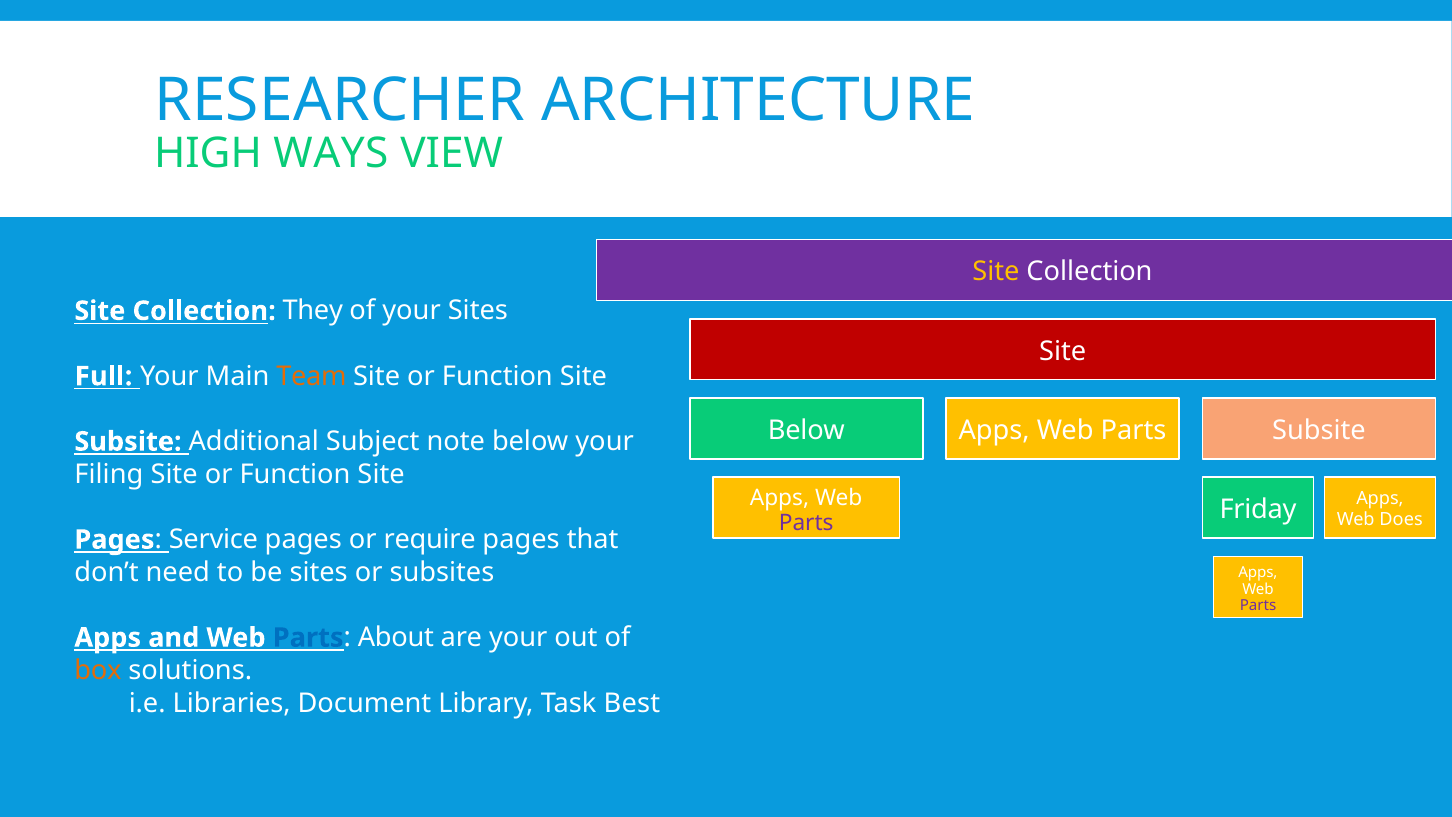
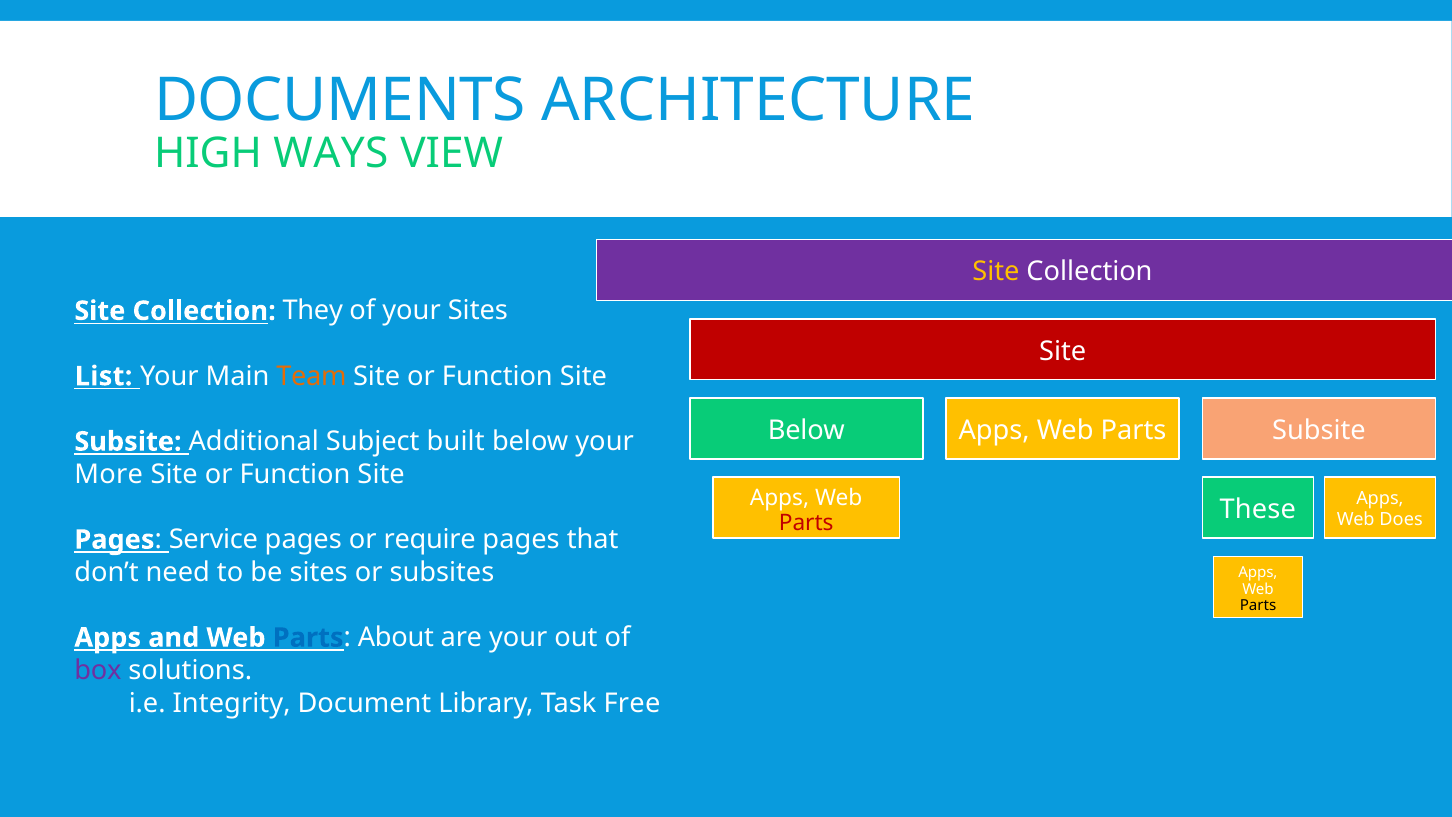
RESEARCHER: RESEARCHER -> DOCUMENTS
Full: Full -> List
note: note -> built
Filing: Filing -> More
Friday: Friday -> These
Parts at (806, 523) colour: purple -> red
Parts at (1258, 605) colour: purple -> black
box colour: orange -> purple
Libraries: Libraries -> Integrity
Best: Best -> Free
